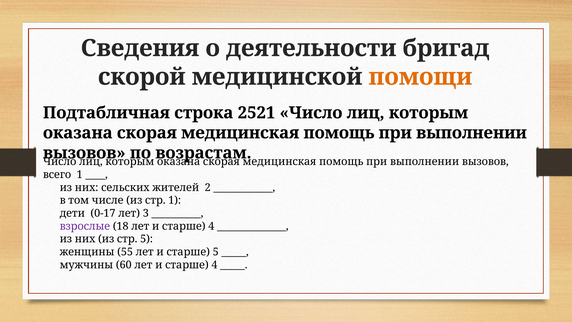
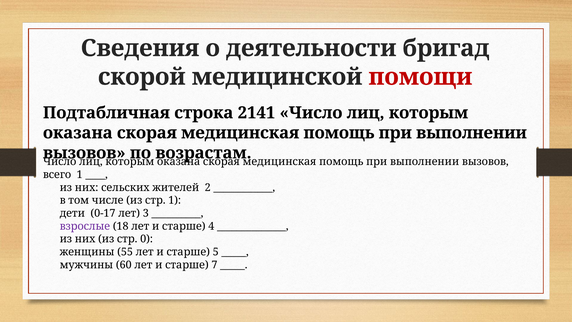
помощи colour: orange -> red
2521: 2521 -> 2141
стр 5: 5 -> 0
4 at (214, 265): 4 -> 7
